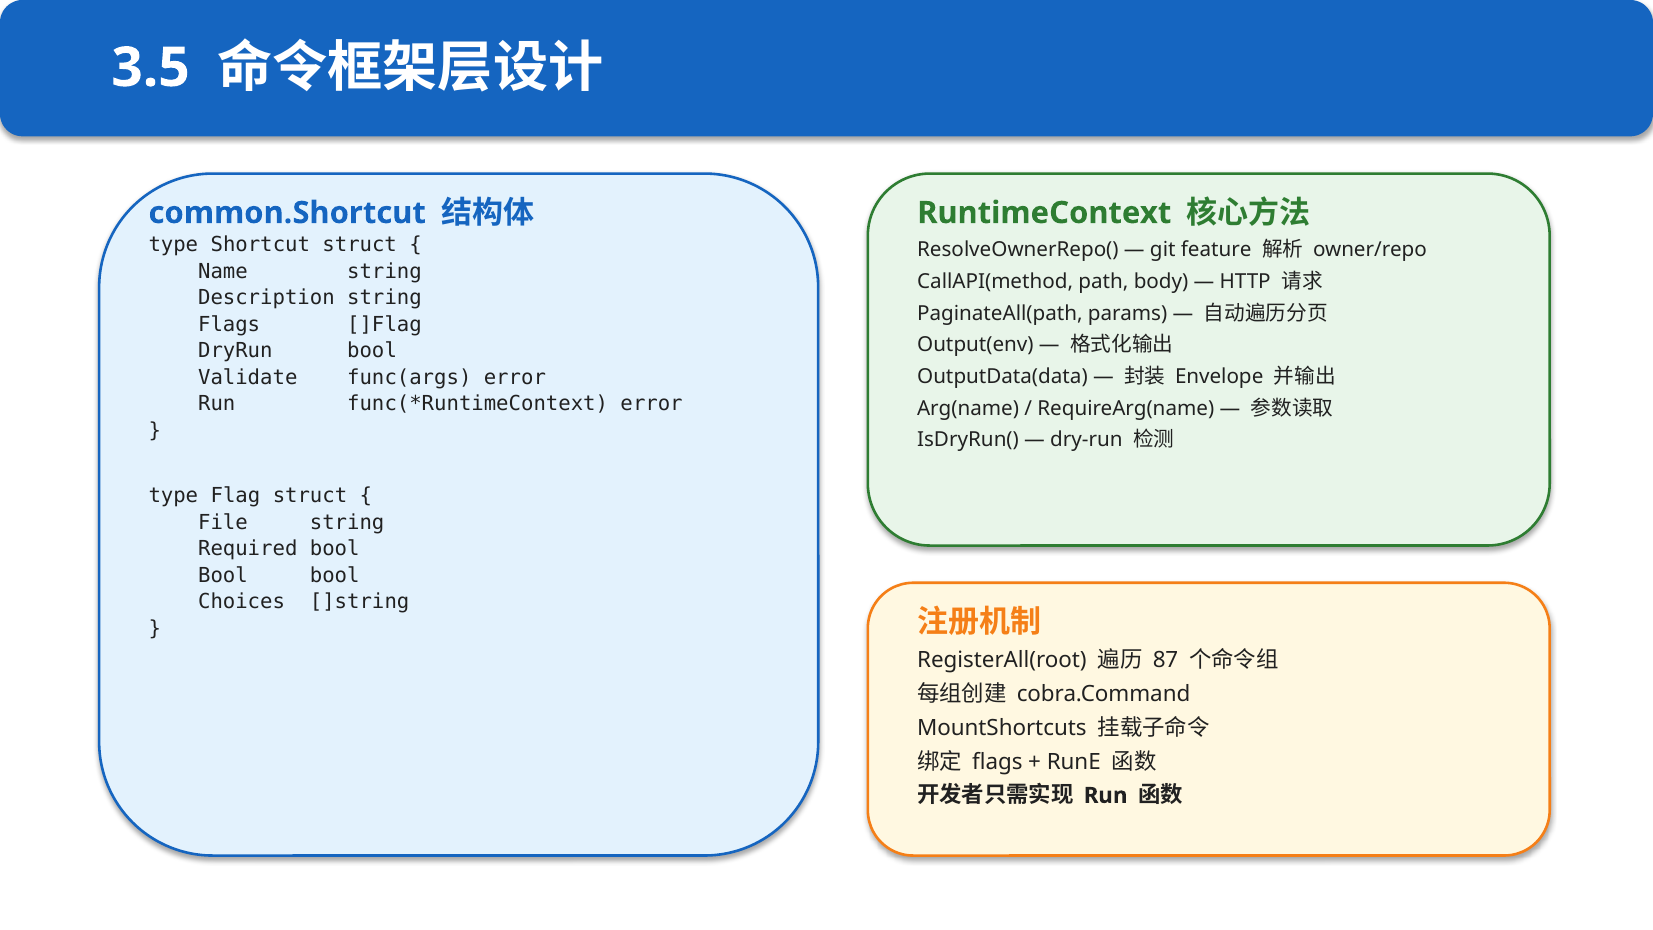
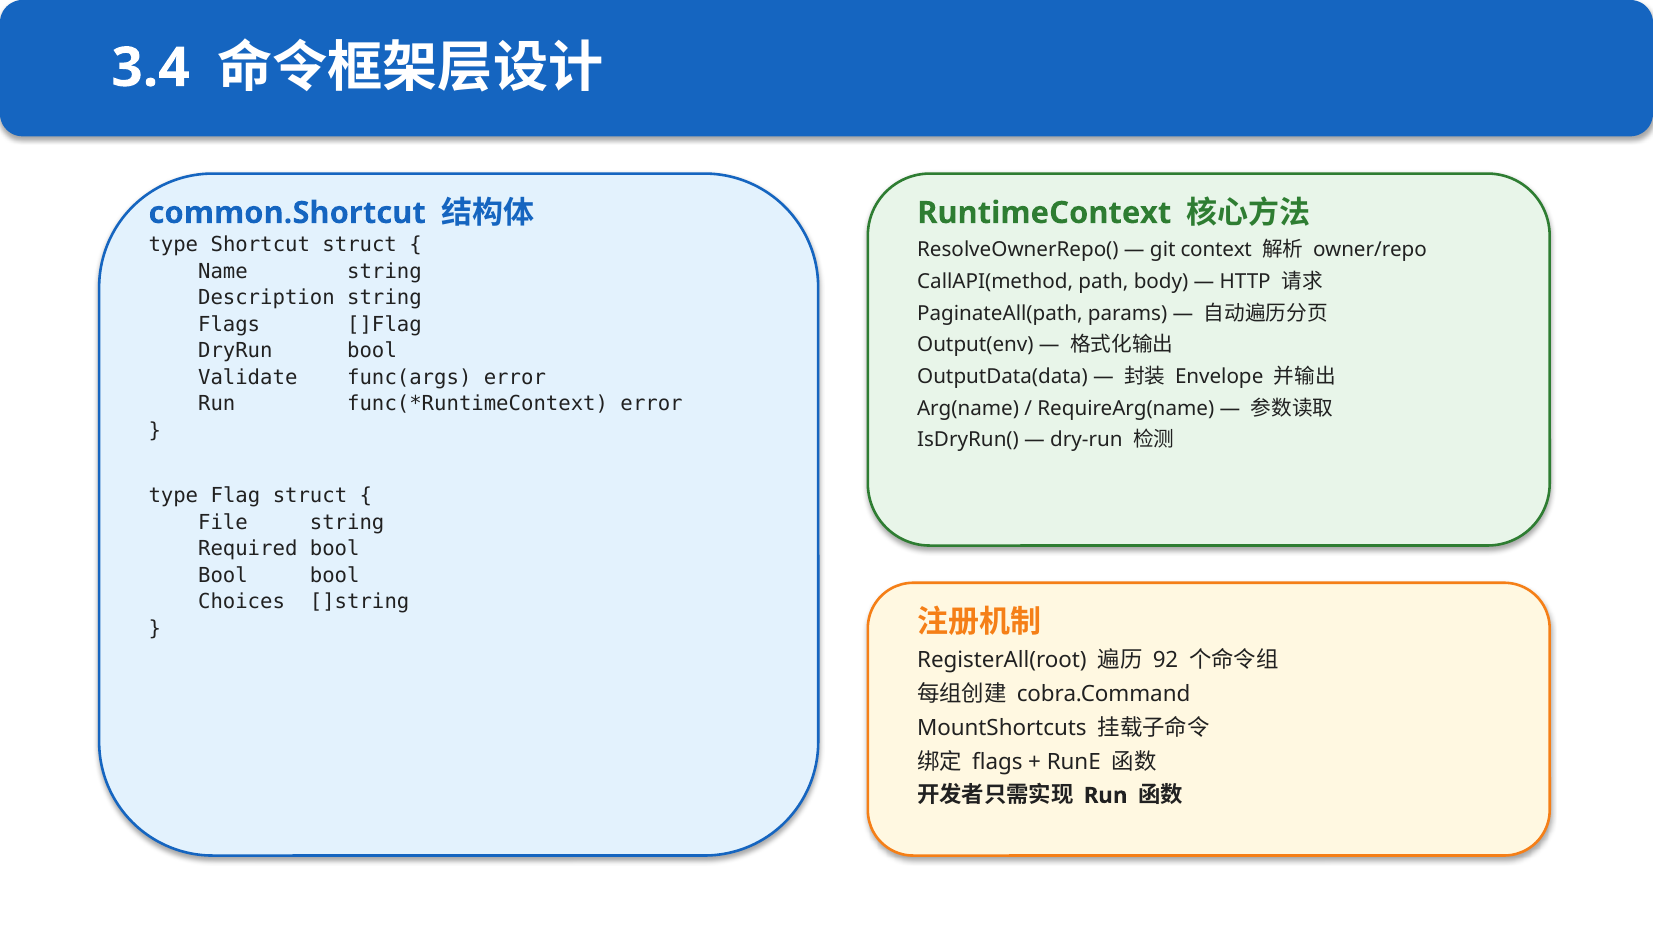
3.5: 3.5 -> 3.4
feature: feature -> context
87: 87 -> 92
